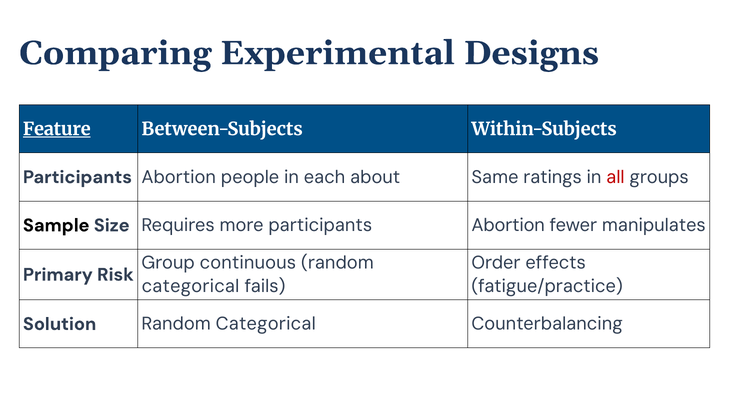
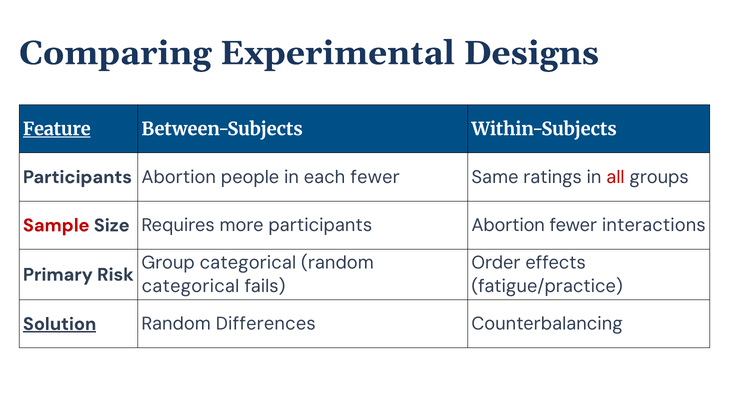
each about: about -> fewer
Sample colour: black -> red
manipulates: manipulates -> interactions
Group continuous: continuous -> categorical
Solution underline: none -> present
Categorical at (266, 324): Categorical -> Differences
